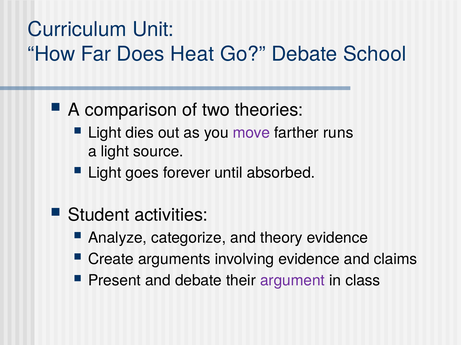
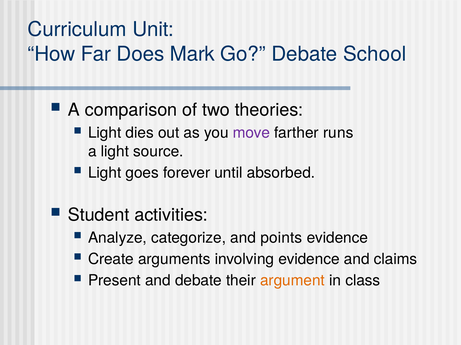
Heat: Heat -> Mark
theory: theory -> points
argument colour: purple -> orange
